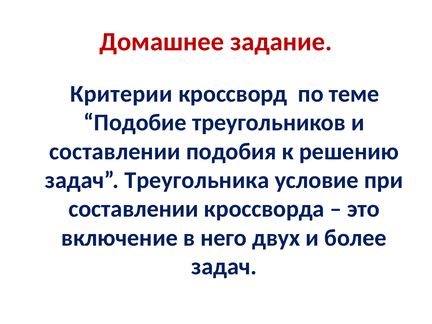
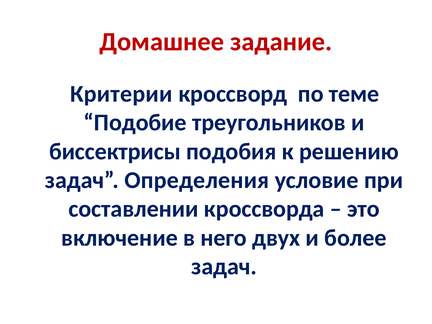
составлении at (115, 151): составлении -> биссектрисы
Треугольника: Треугольника -> Определения
